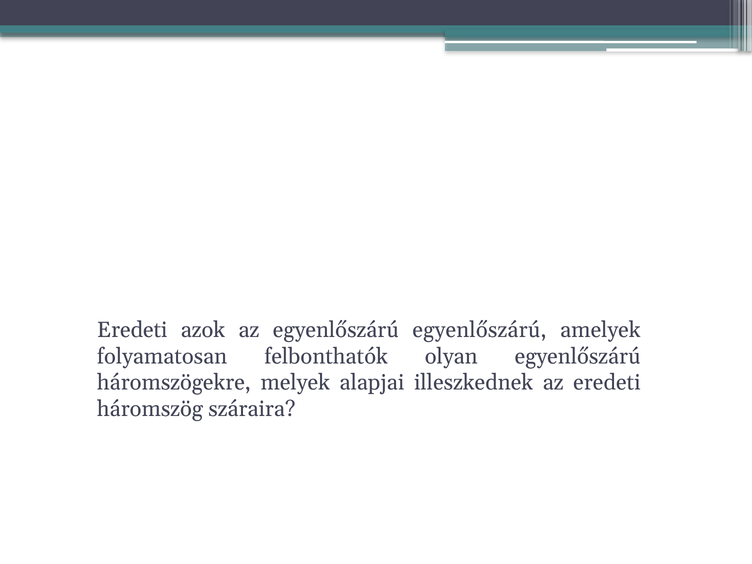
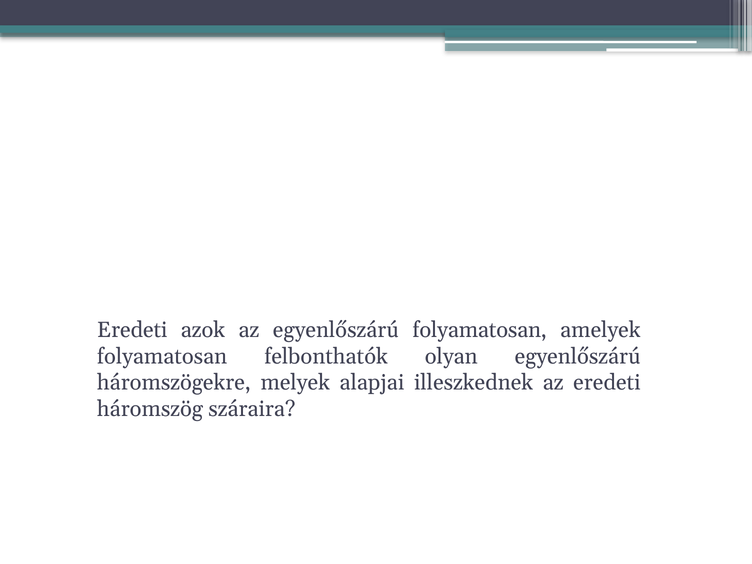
egyenlőszárú egyenlőszárú: egyenlőszárú -> folyamatosan
